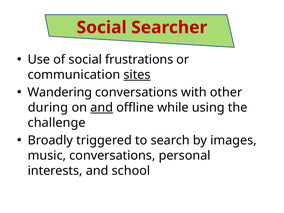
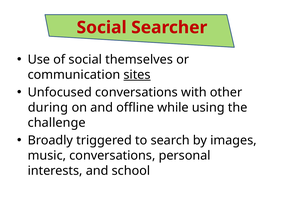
frustrations: frustrations -> themselves
Wandering: Wandering -> Unfocused
and at (102, 108) underline: present -> none
